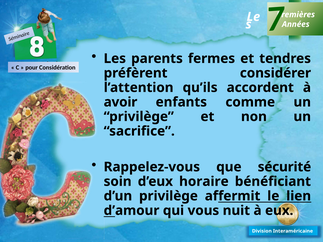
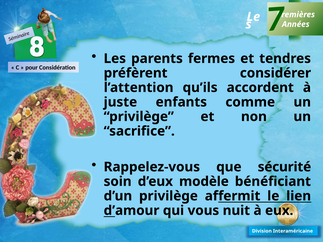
avoir: avoir -> juste
horaire: horaire -> modèle
